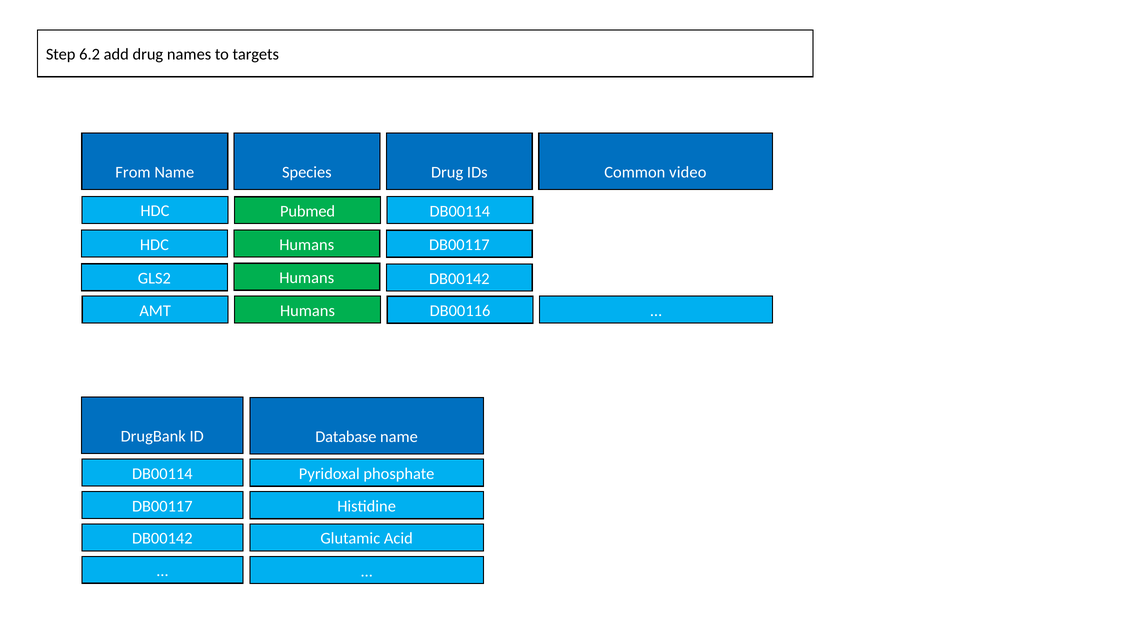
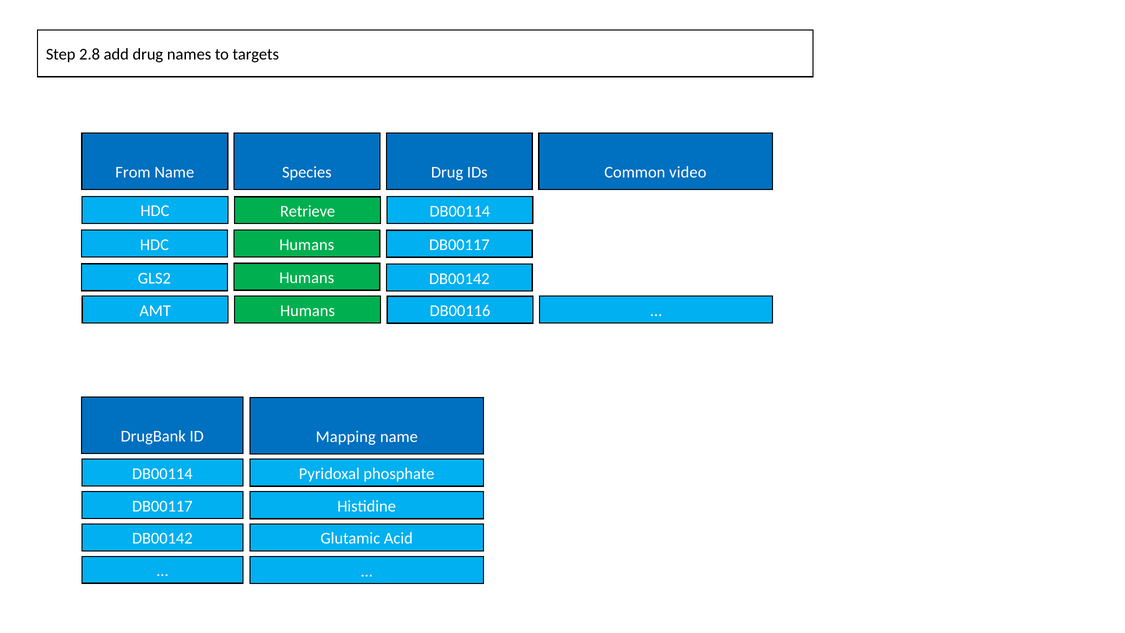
6.2: 6.2 -> 2.8
Pubmed: Pubmed -> Retrieve
Database: Database -> Mapping
